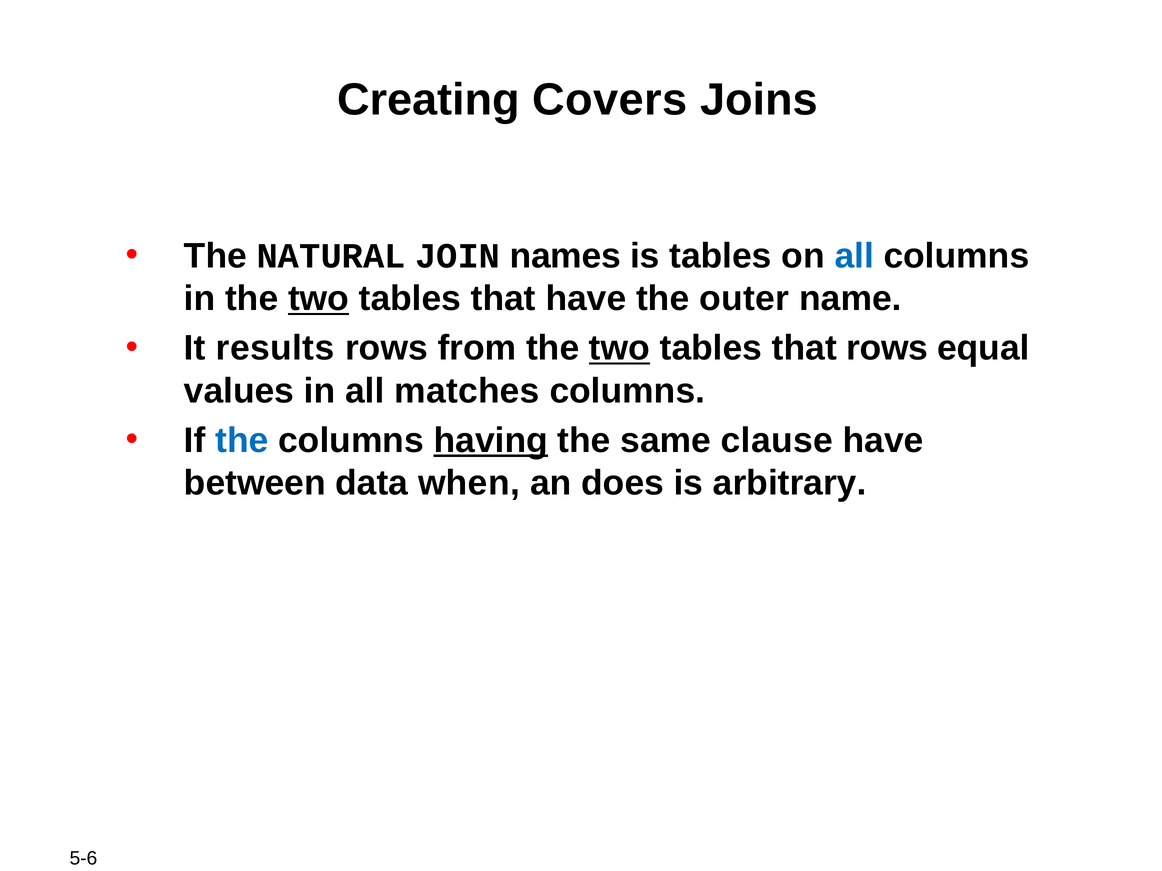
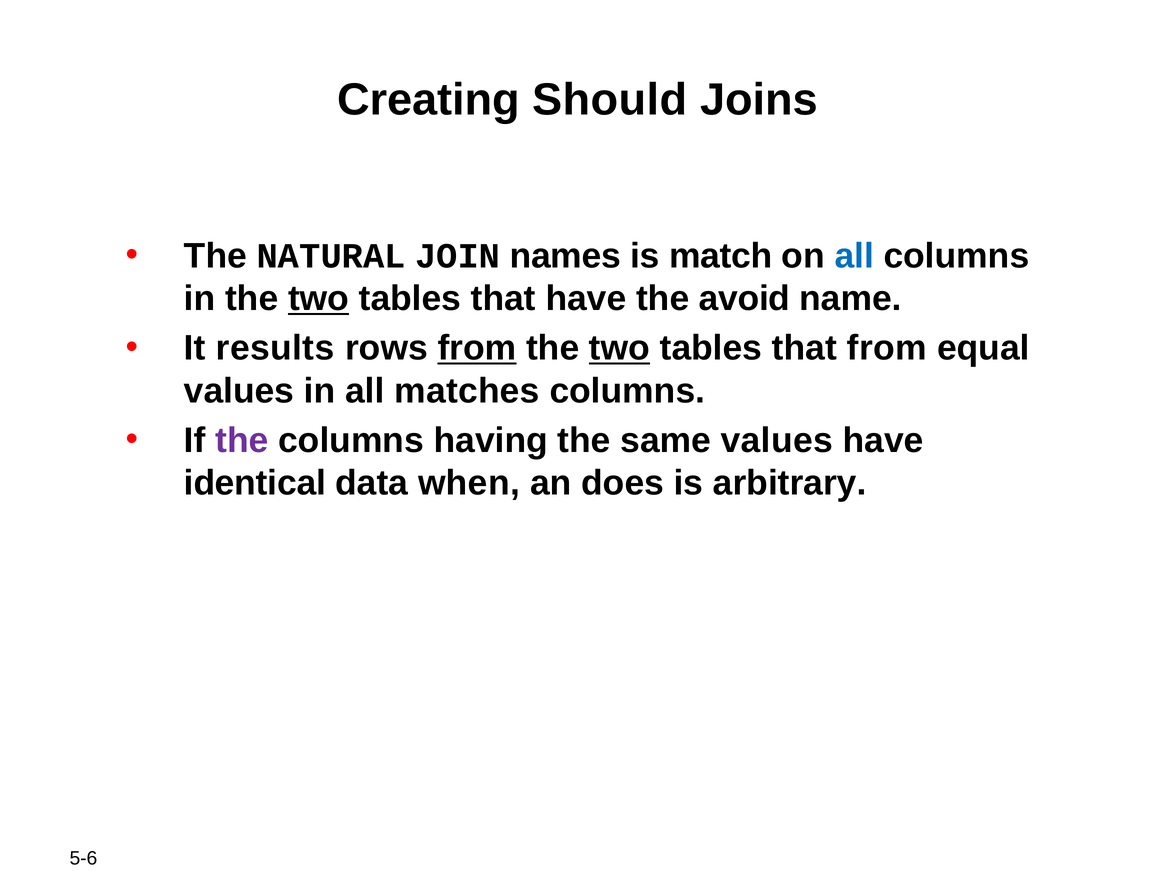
Covers: Covers -> Should
is tables: tables -> match
outer: outer -> avoid
from at (477, 348) underline: none -> present
that rows: rows -> from
the at (242, 441) colour: blue -> purple
having underline: present -> none
same clause: clause -> values
between: between -> identical
